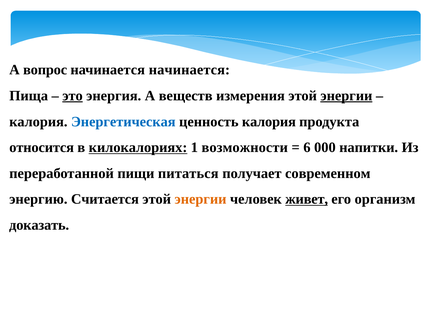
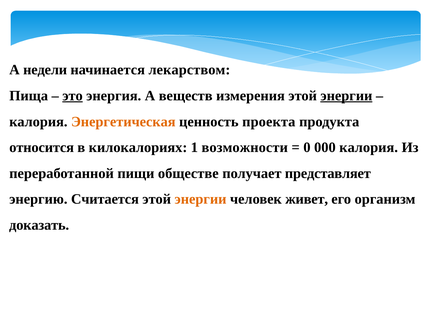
вопрос: вопрос -> недели
начинается начинается: начинается -> лекарством
Энергетическая colour: blue -> orange
ценность калория: калория -> проекта
килокалориях underline: present -> none
6: 6 -> 0
000 напитки: напитки -> калория
питаться: питаться -> обществе
современном: современном -> представляет
живет underline: present -> none
